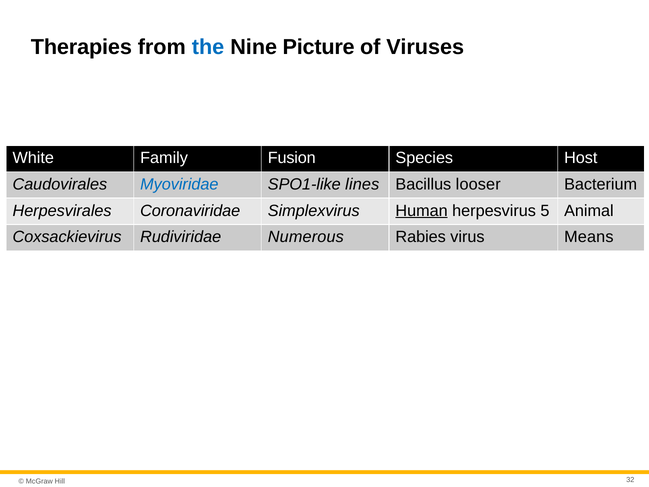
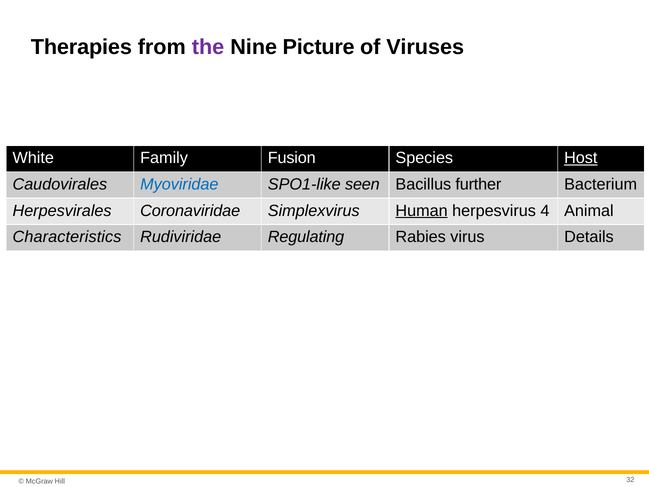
the colour: blue -> purple
Host underline: none -> present
lines: lines -> seen
looser: looser -> further
5: 5 -> 4
Coxsackievirus: Coxsackievirus -> Characteristics
Numerous: Numerous -> Regulating
Means: Means -> Details
